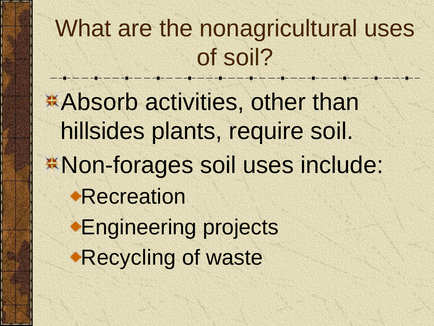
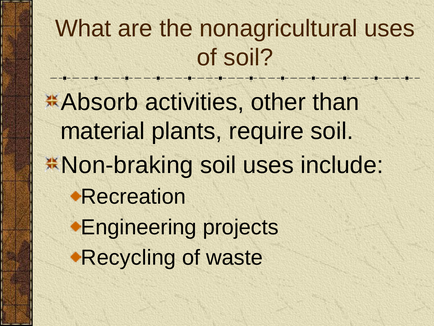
hillsides: hillsides -> material
Non-forages: Non-forages -> Non-braking
